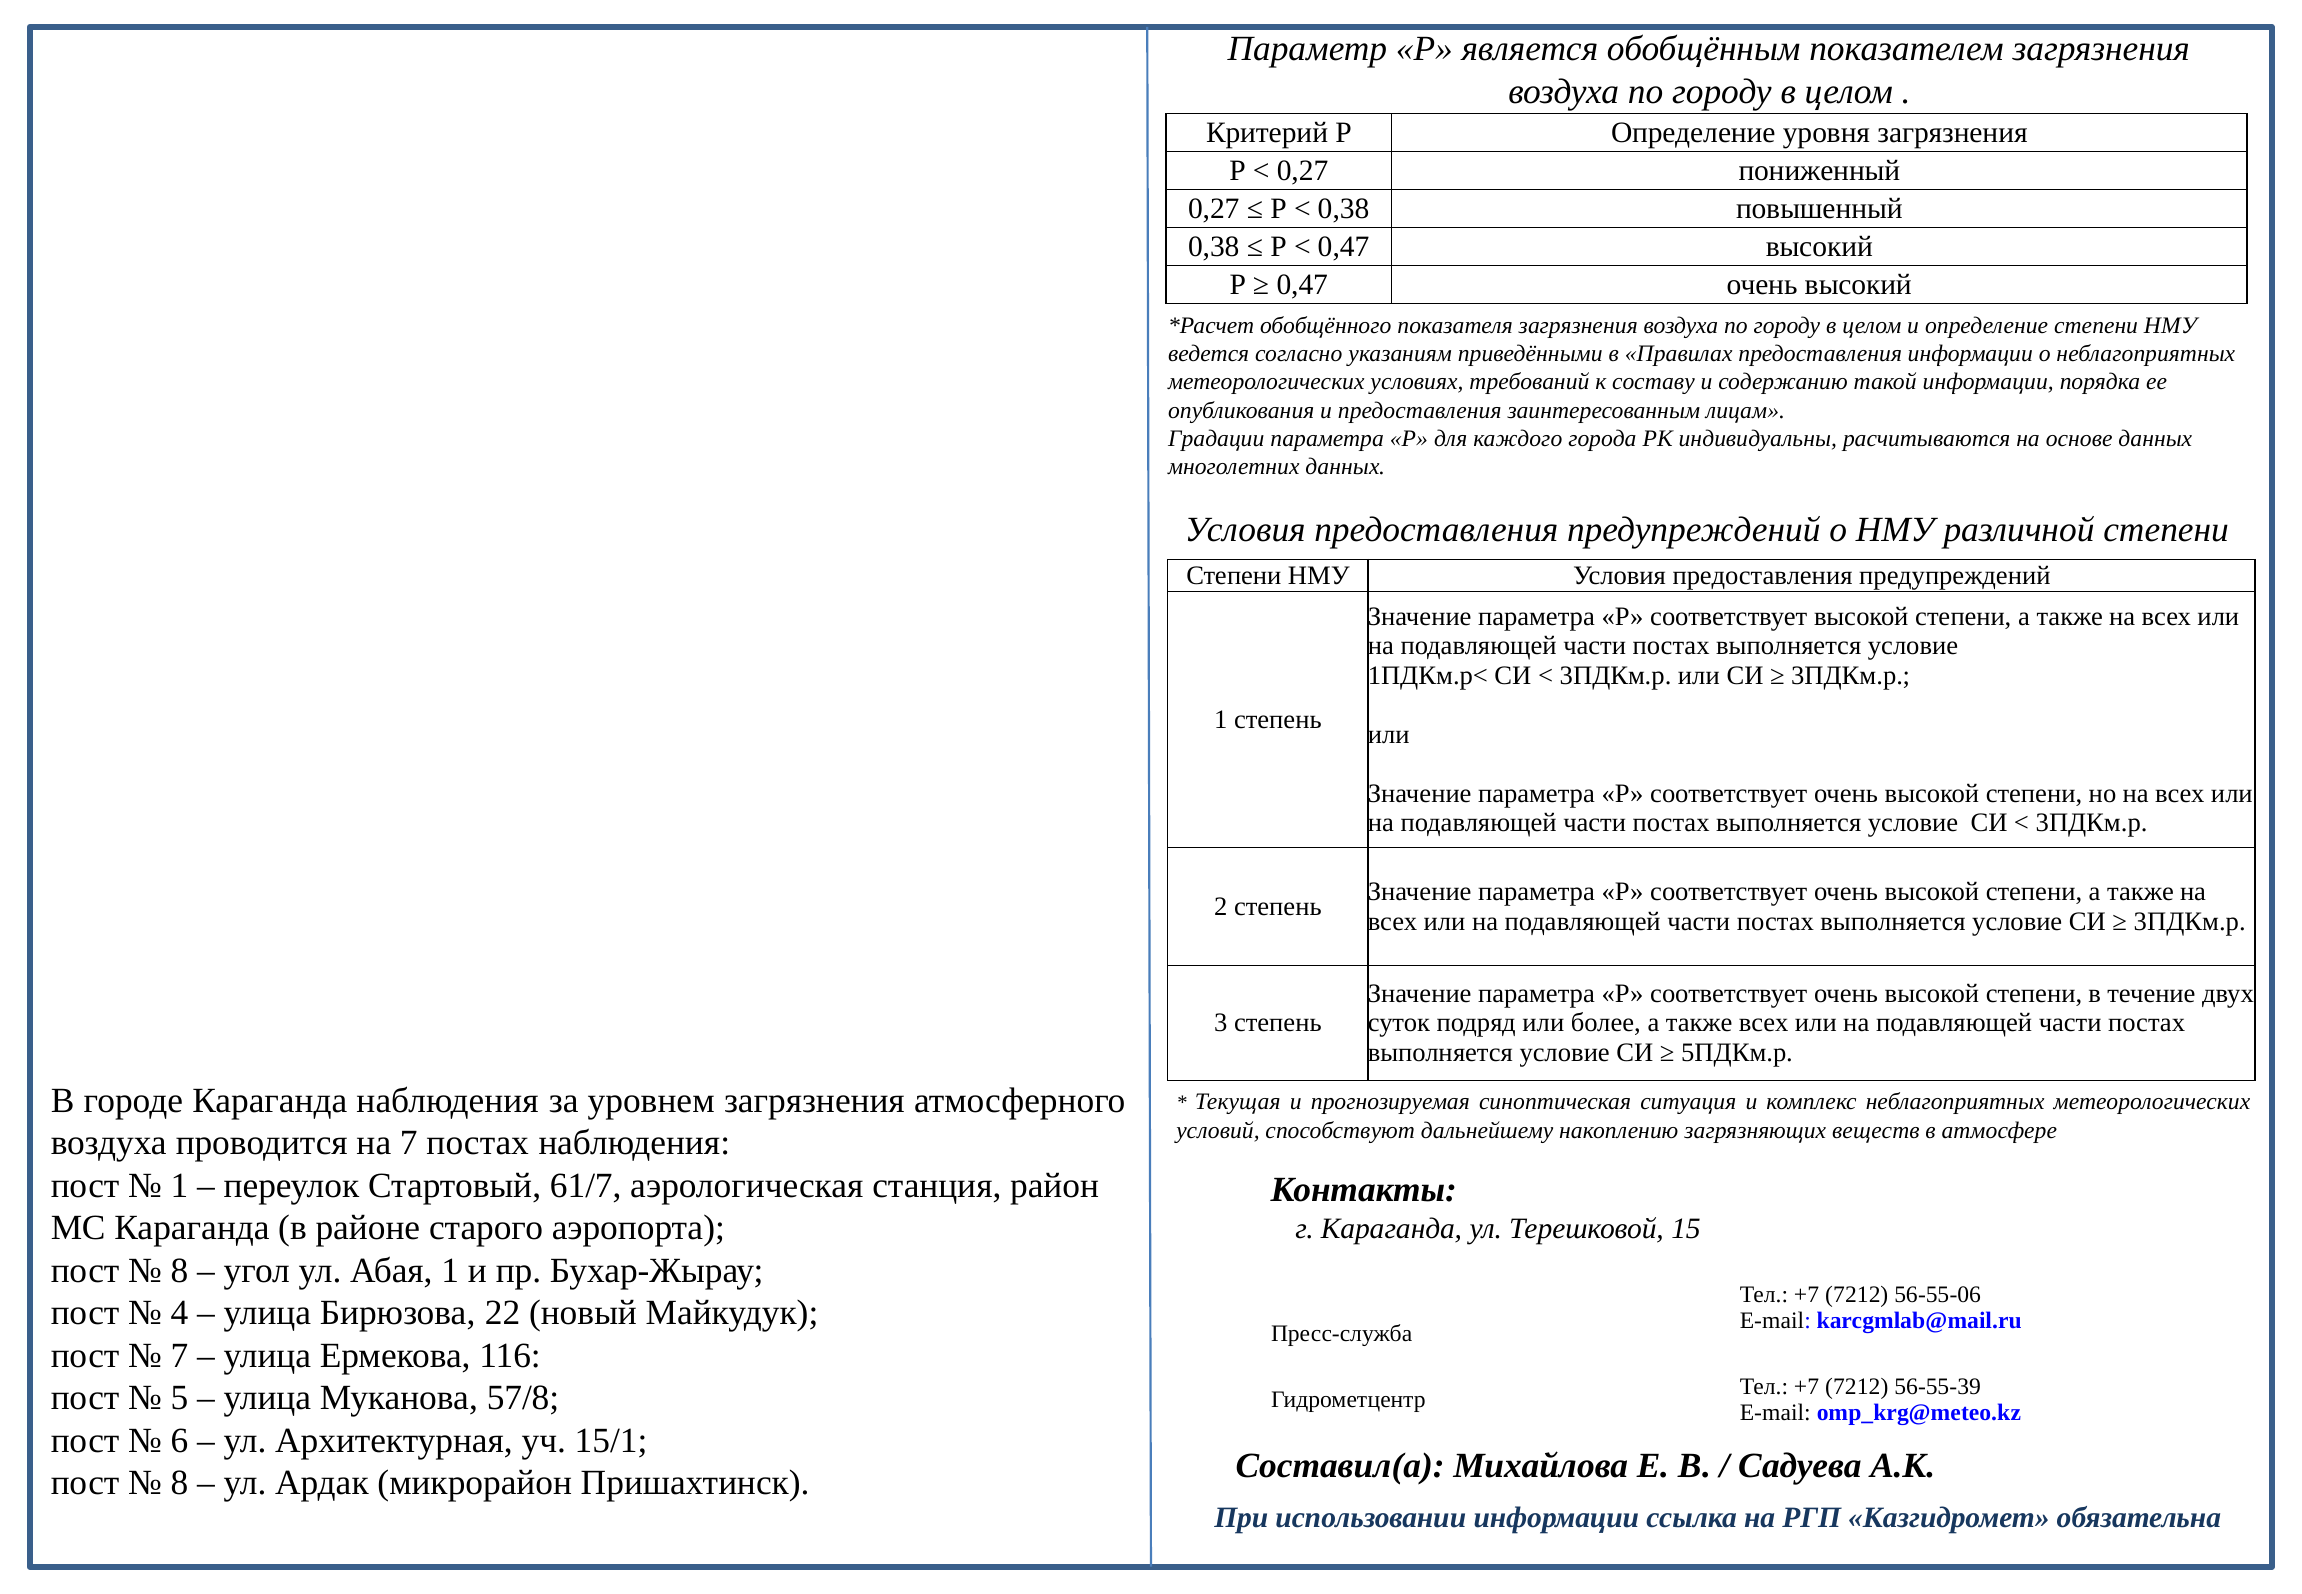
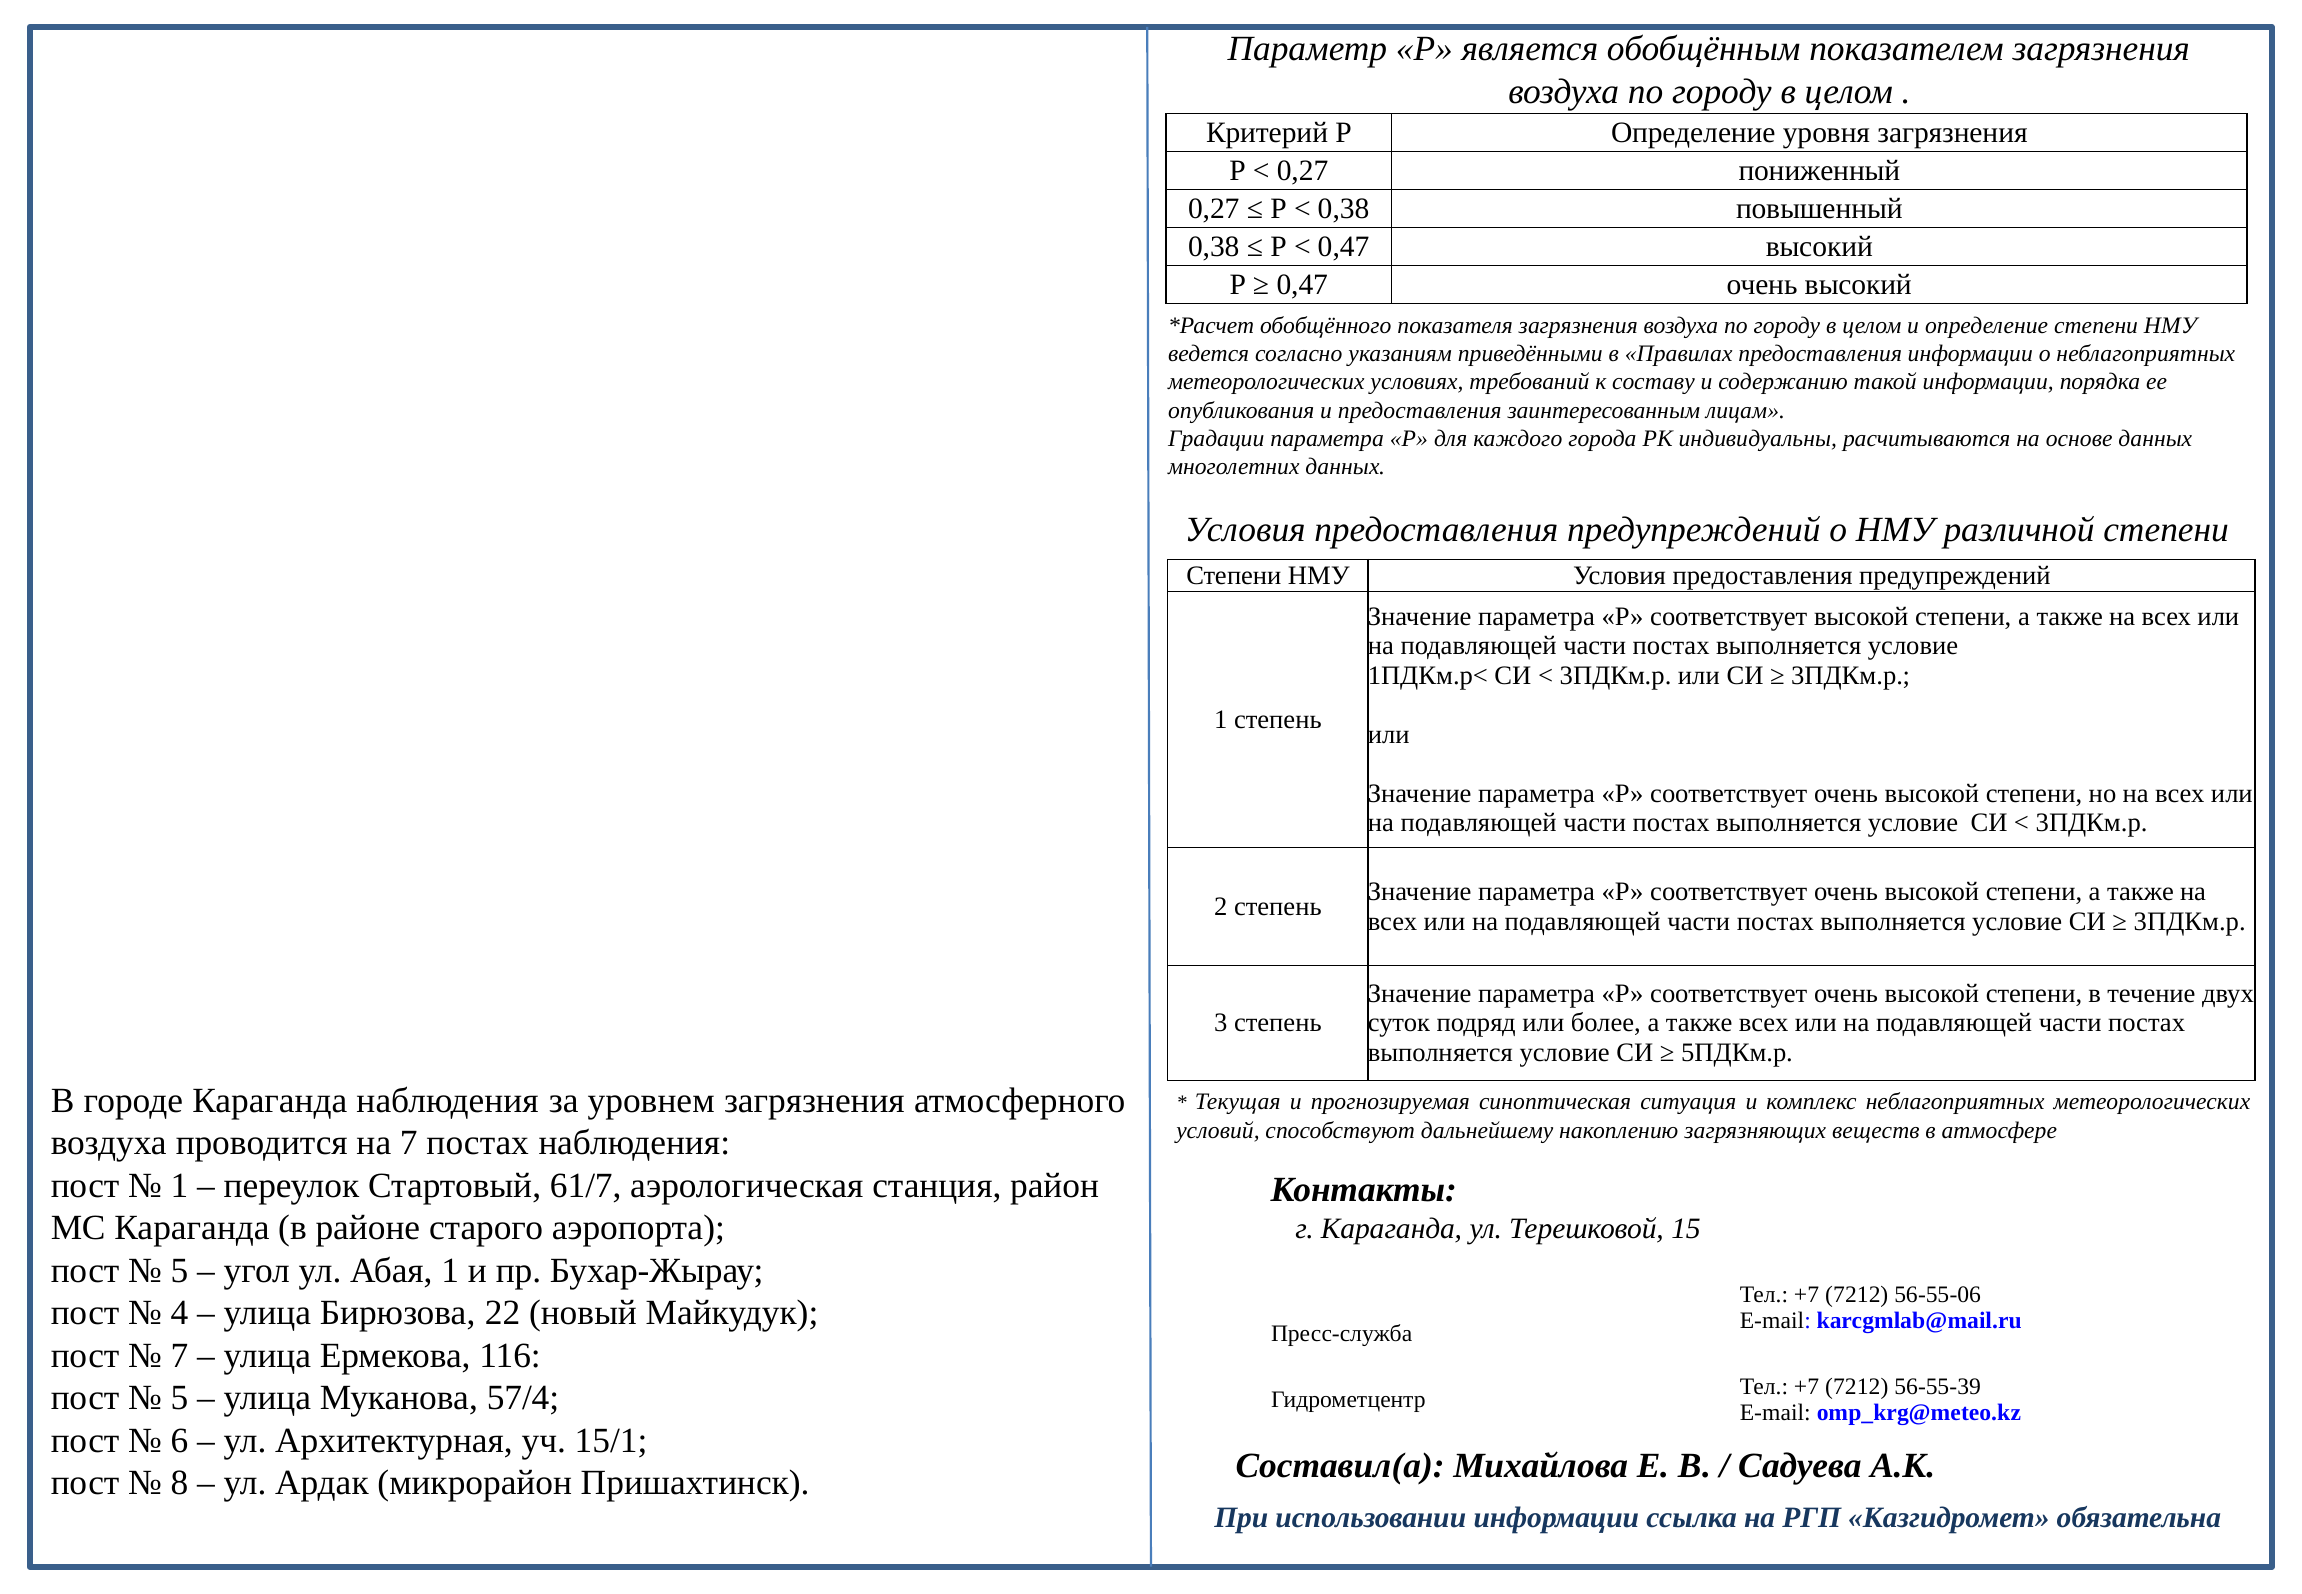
8 at (179, 1270): 8 -> 5
57/8: 57/8 -> 57/4
